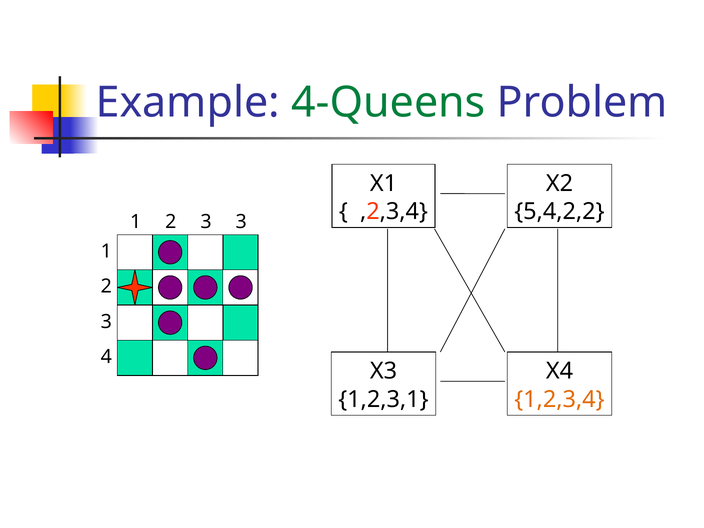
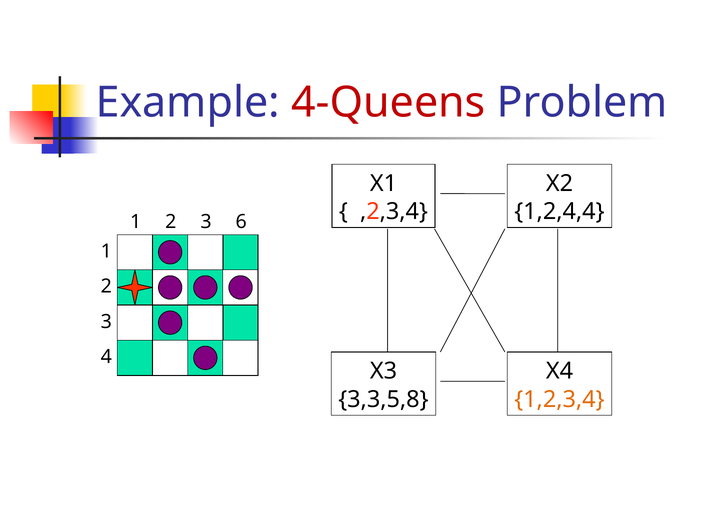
4-Queens colour: green -> red
5,4,2,2: 5,4,2,2 -> 1,2,4,4
2 3: 3 -> 6
1,2,3,1: 1,2,3,1 -> 3,3,5,8
